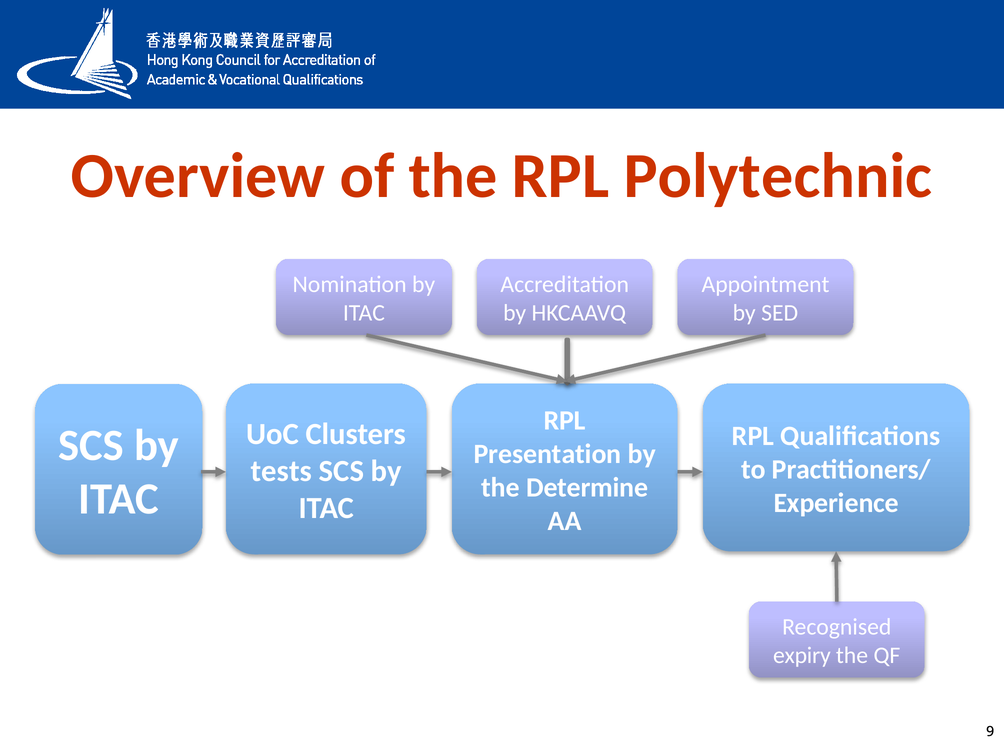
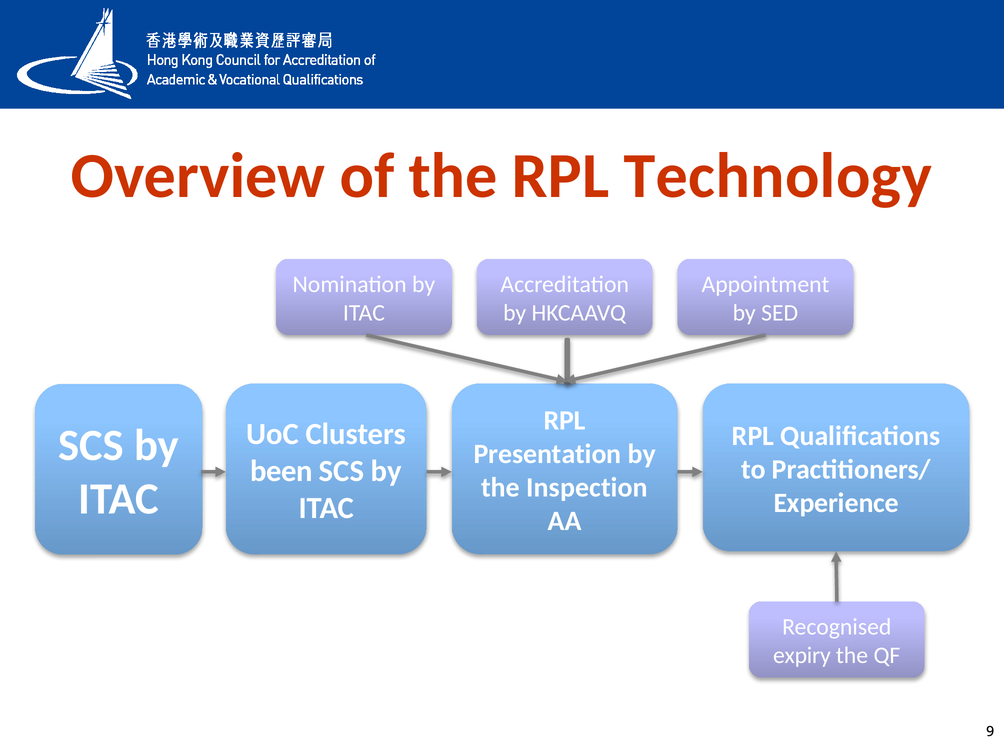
Polytechnic: Polytechnic -> Technology
tests: tests -> been
Determine: Determine -> Inspection
